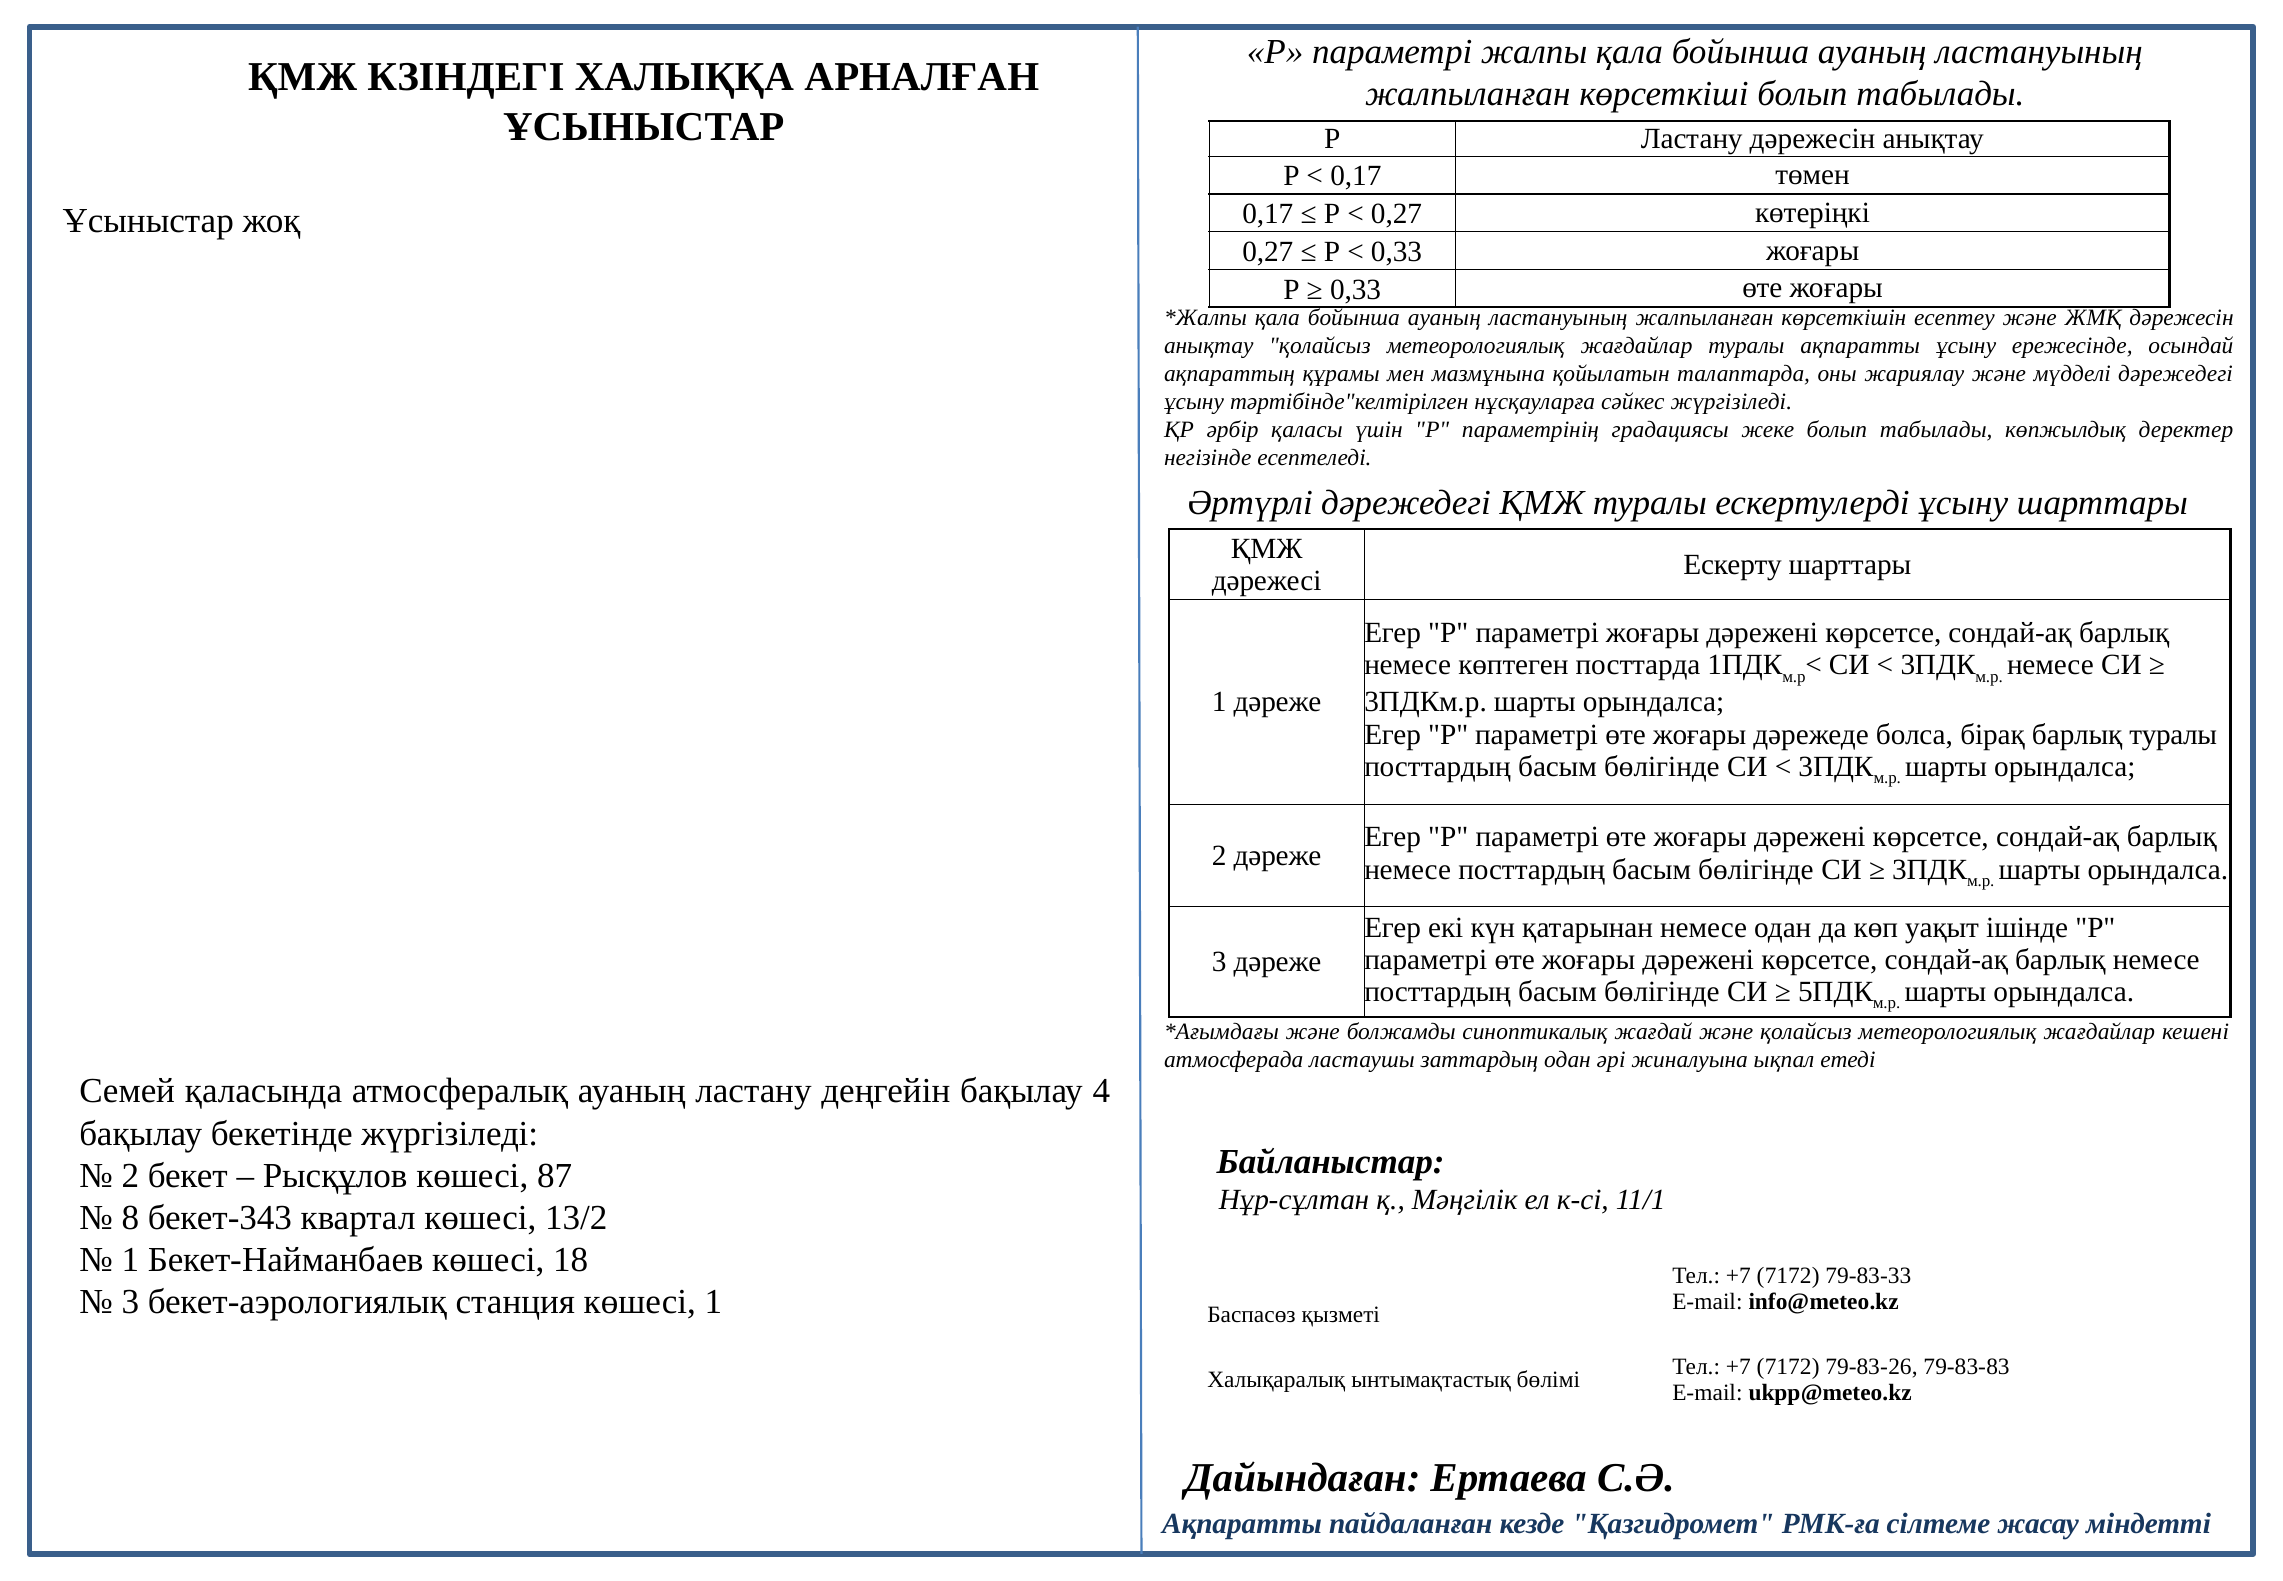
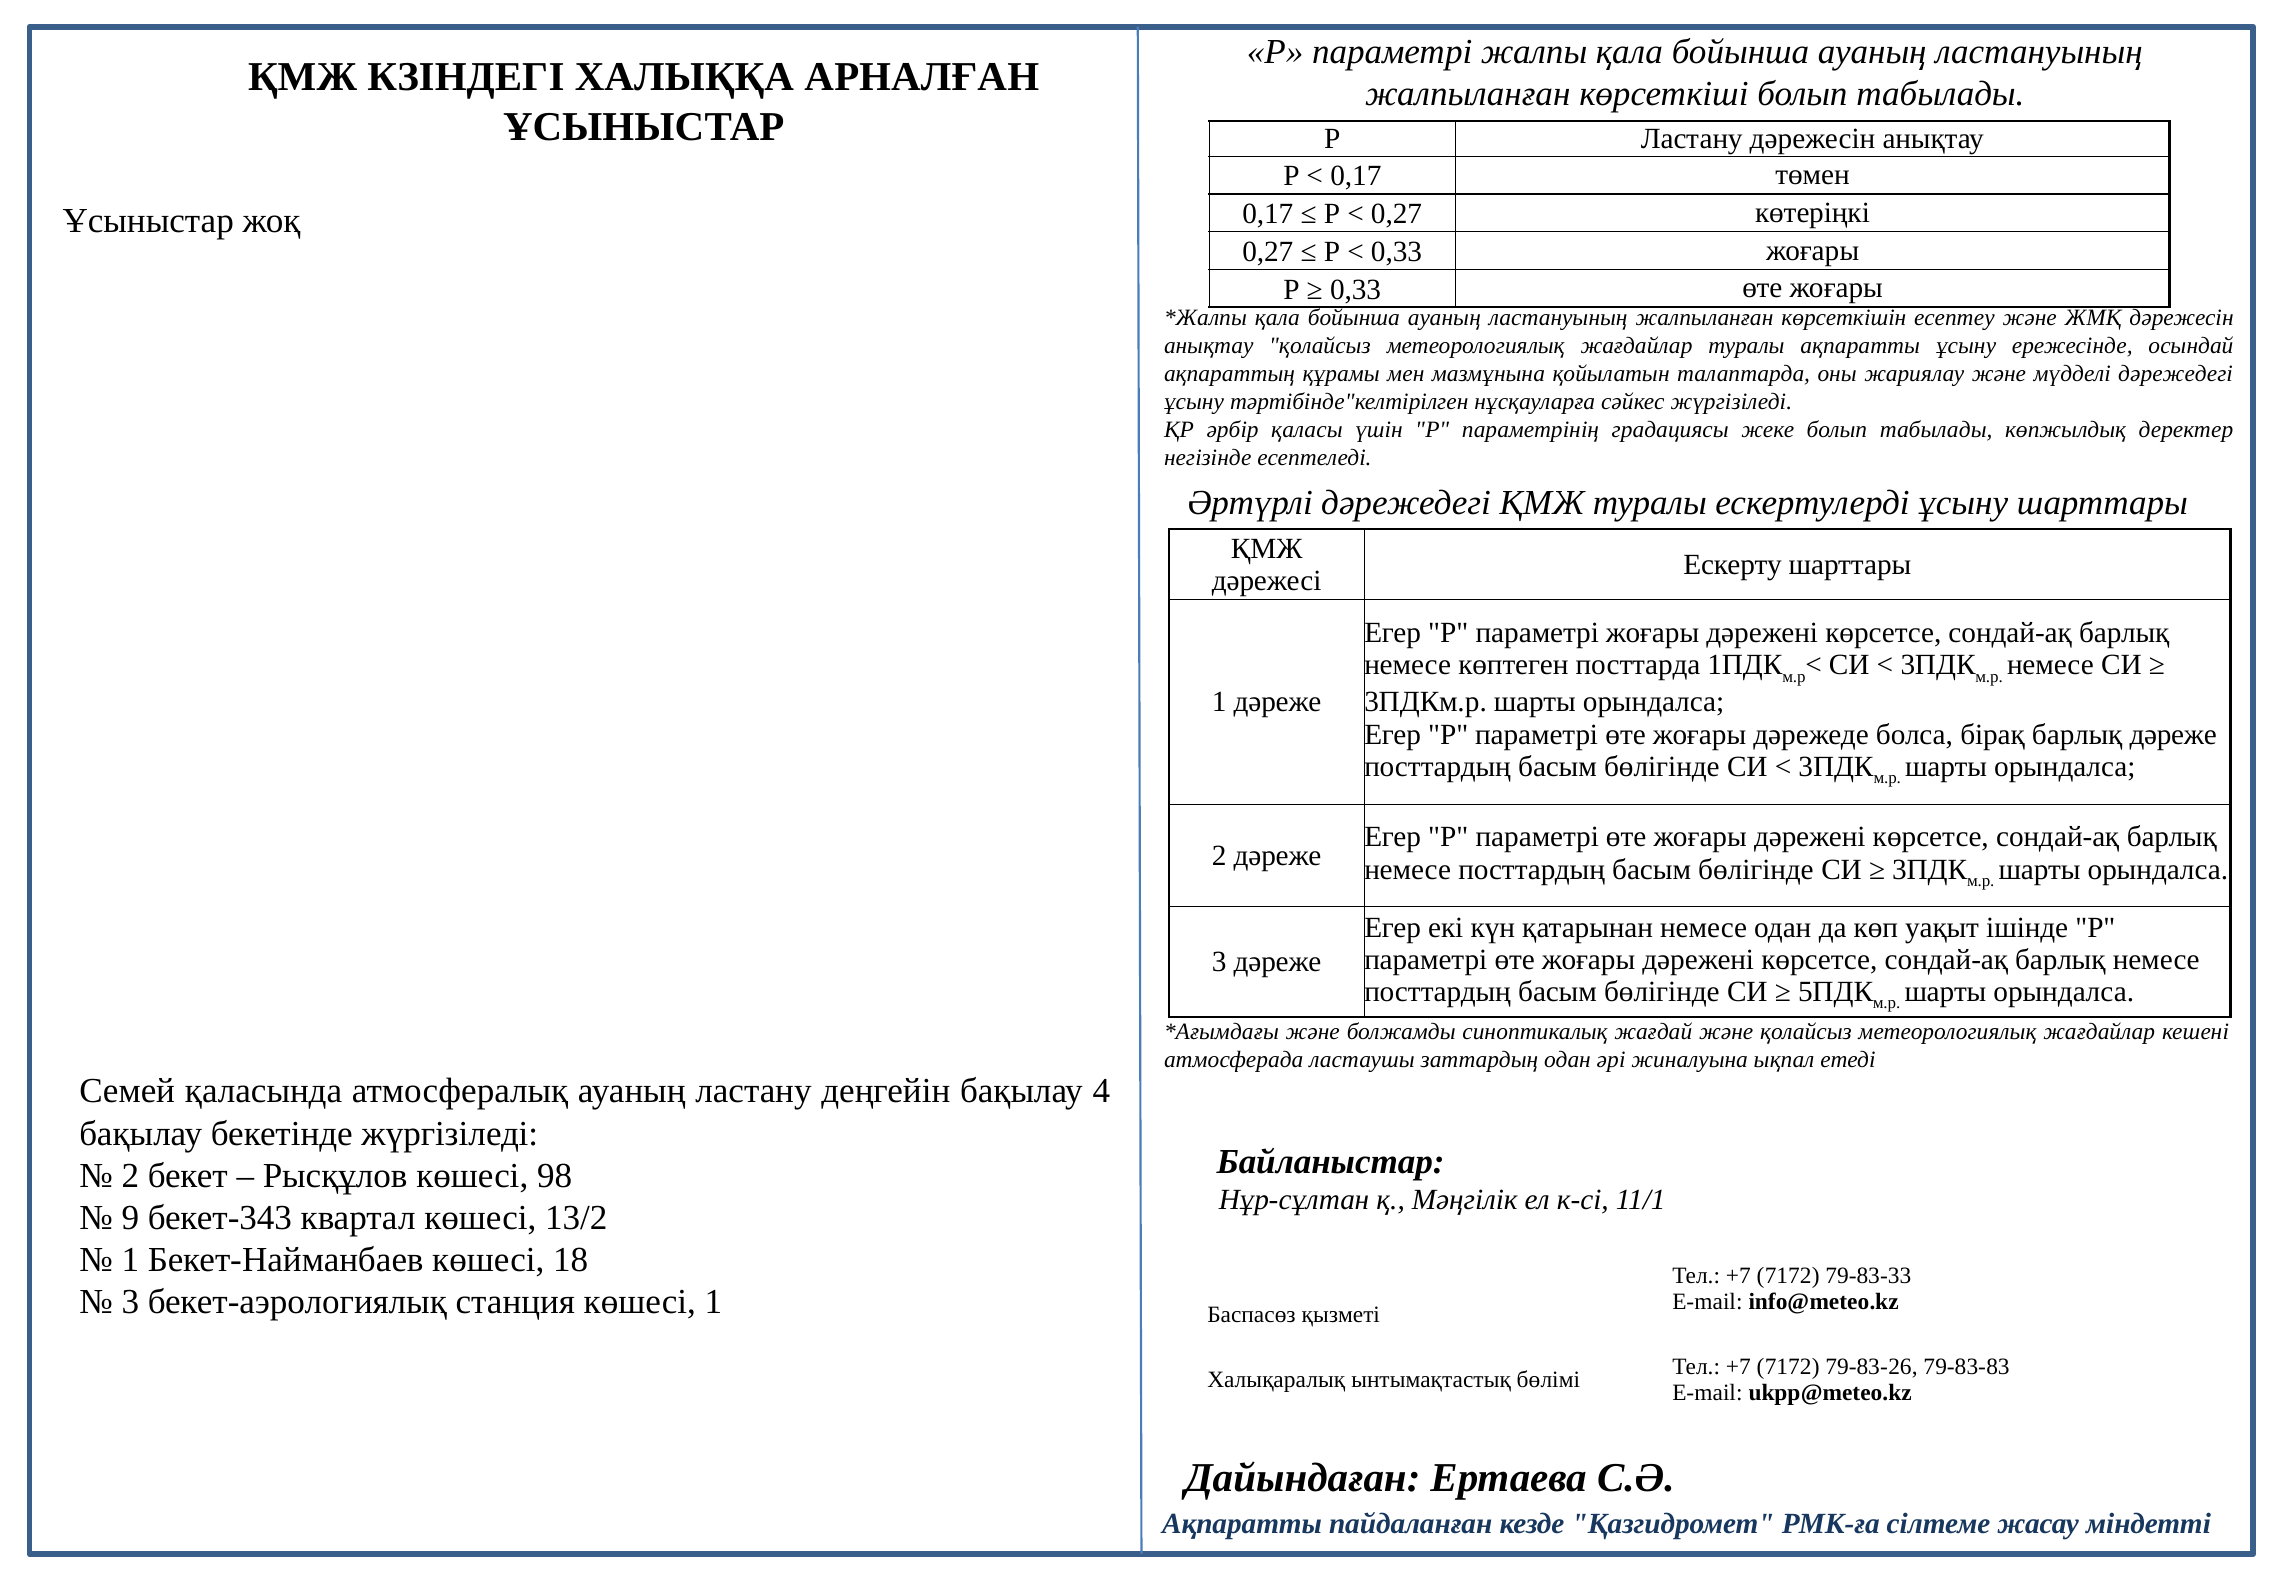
барлық туралы: туралы -> дәреже
87: 87 -> 98
8: 8 -> 9
